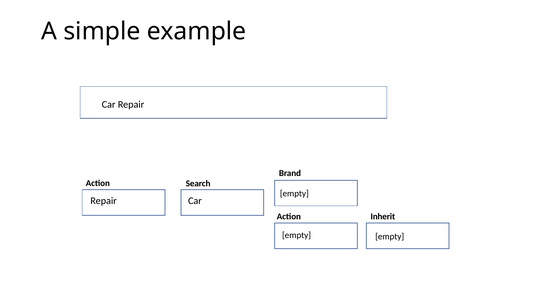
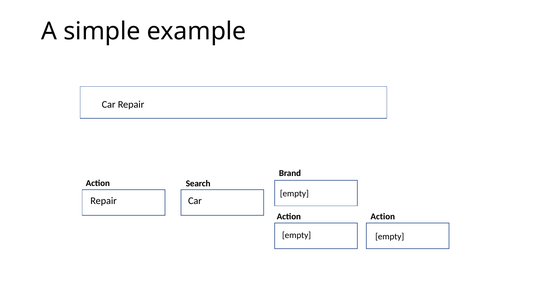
Action Inherit: Inherit -> Action
